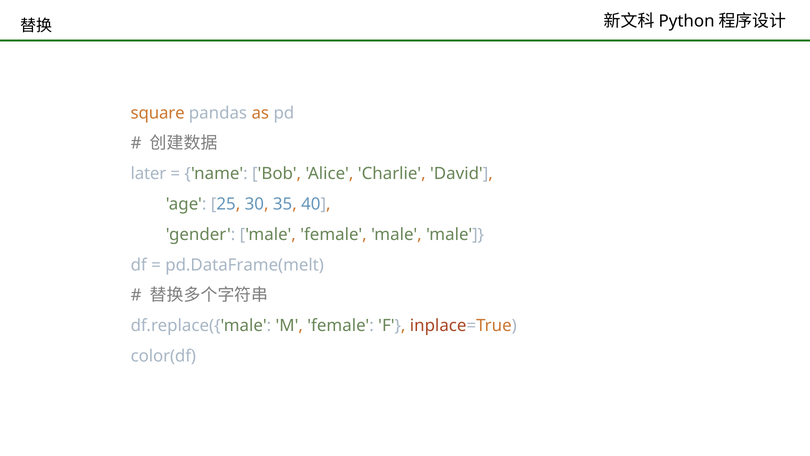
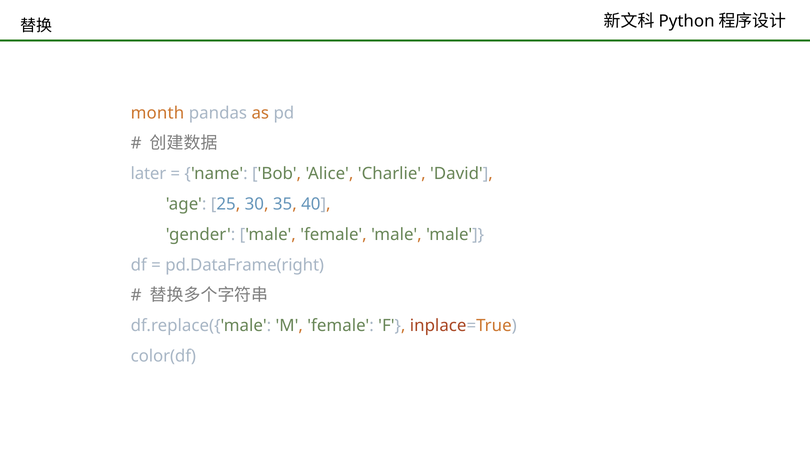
square: square -> month
pd.DataFrame(melt: pd.DataFrame(melt -> pd.DataFrame(right
